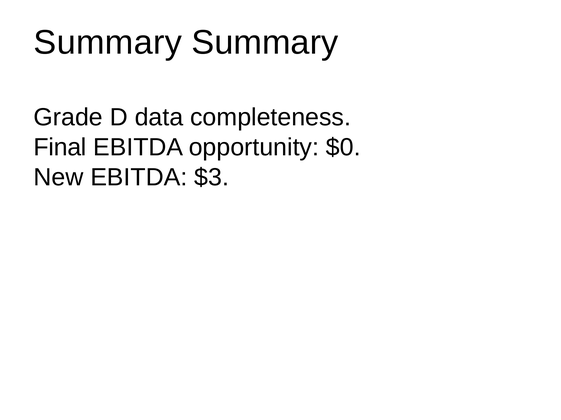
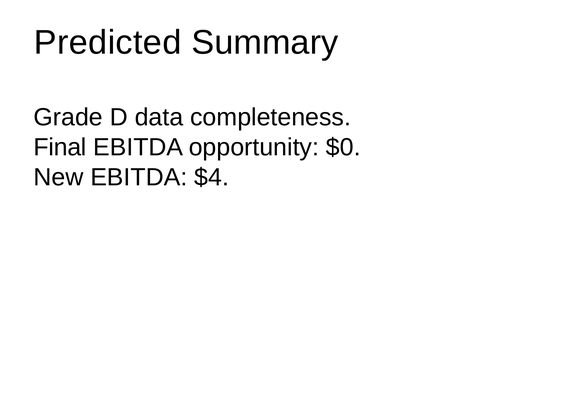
Summary at (108, 43): Summary -> Predicted
$3: $3 -> $4
